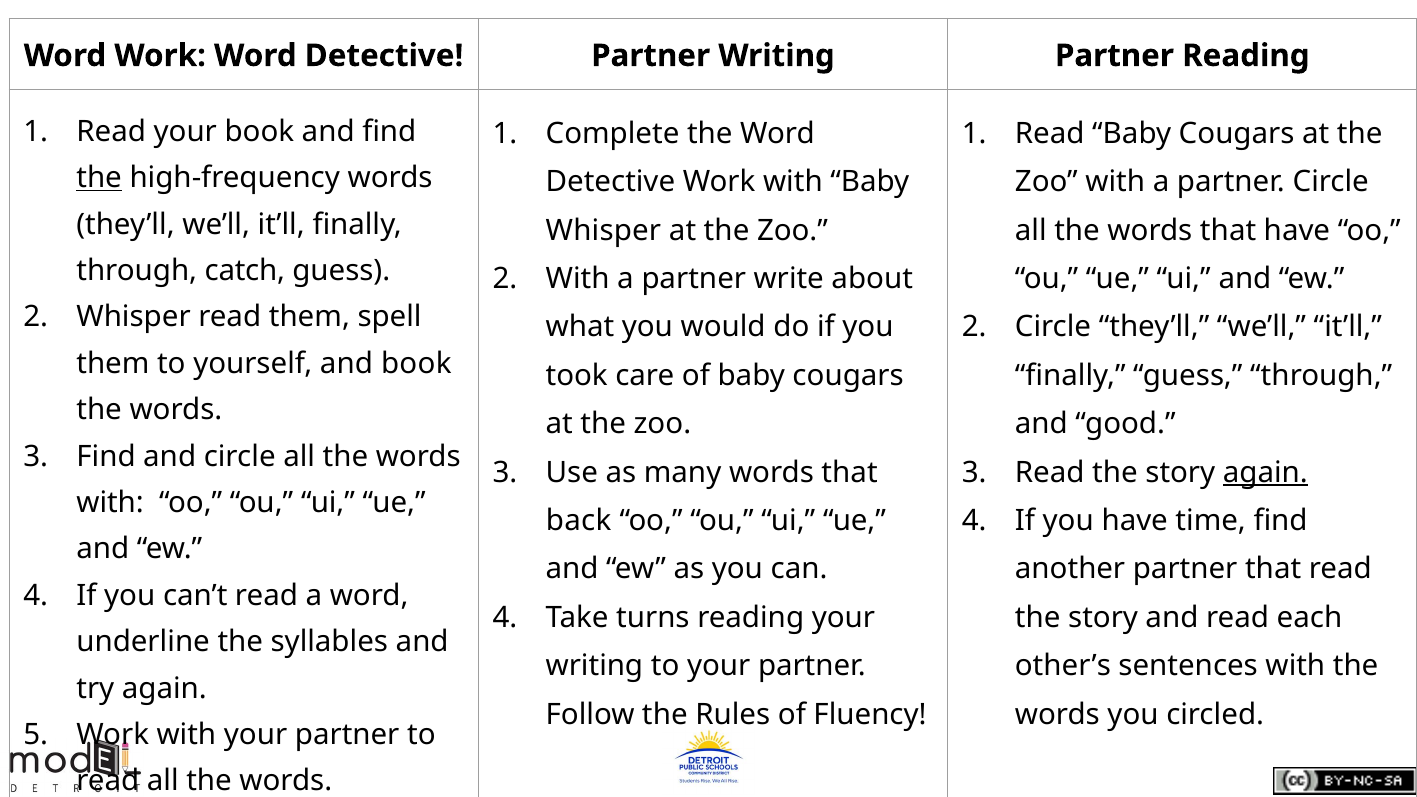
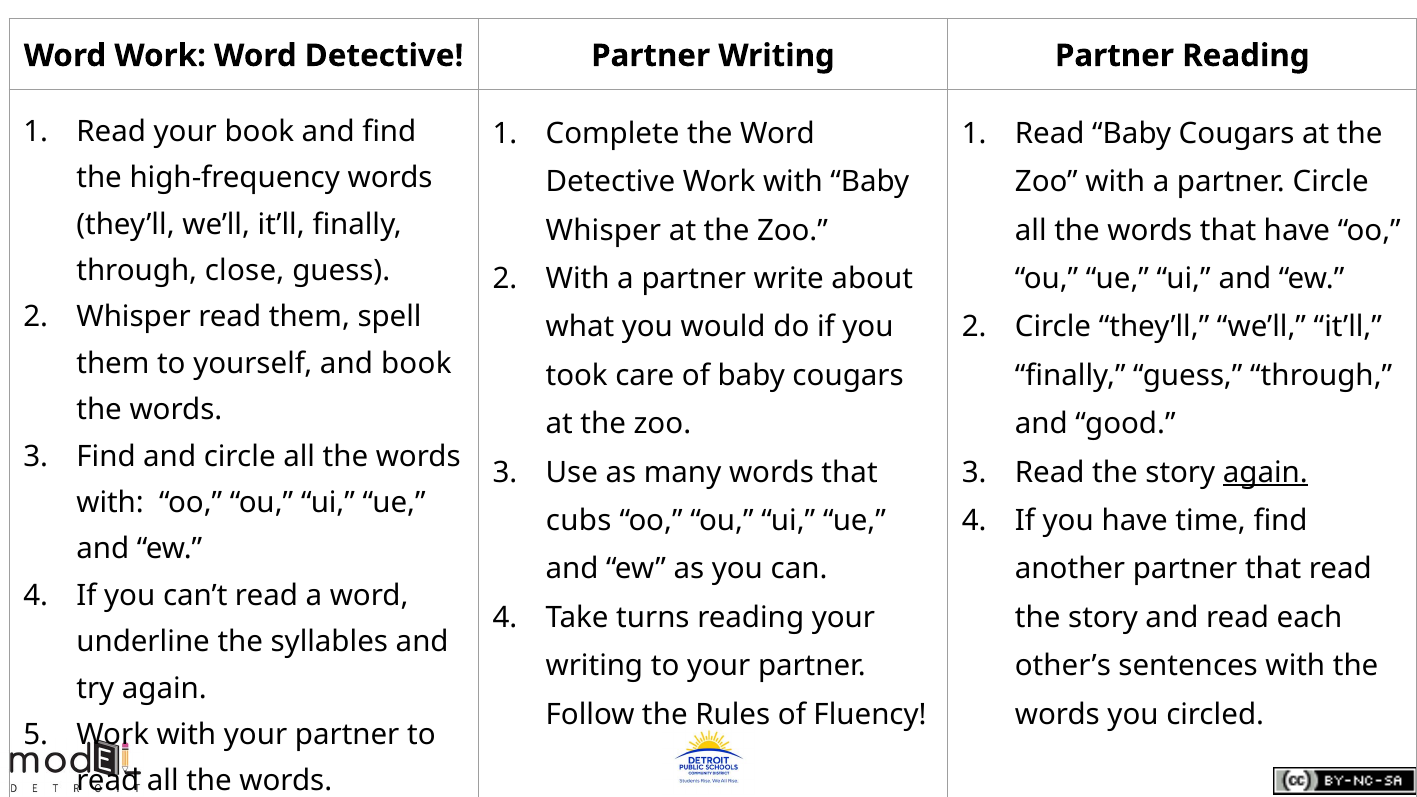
the at (99, 178) underline: present -> none
catch: catch -> close
back: back -> cubs
